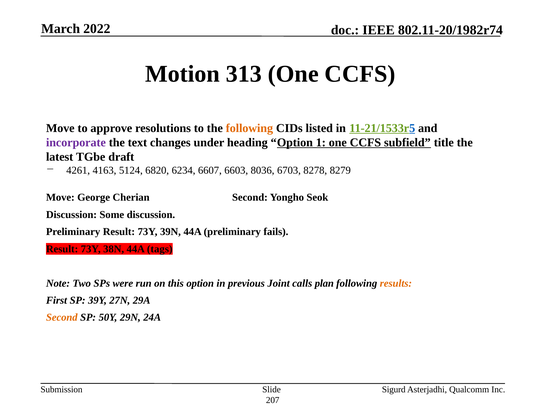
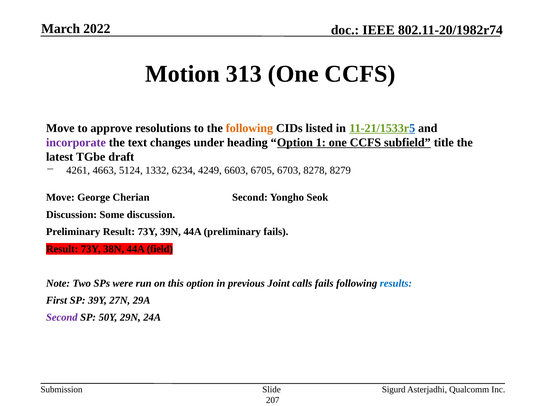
4163: 4163 -> 4663
6820: 6820 -> 1332
6607: 6607 -> 4249
8036: 8036 -> 6705
tags: tags -> field
calls plan: plan -> fails
results colour: orange -> blue
Second at (62, 317) colour: orange -> purple
